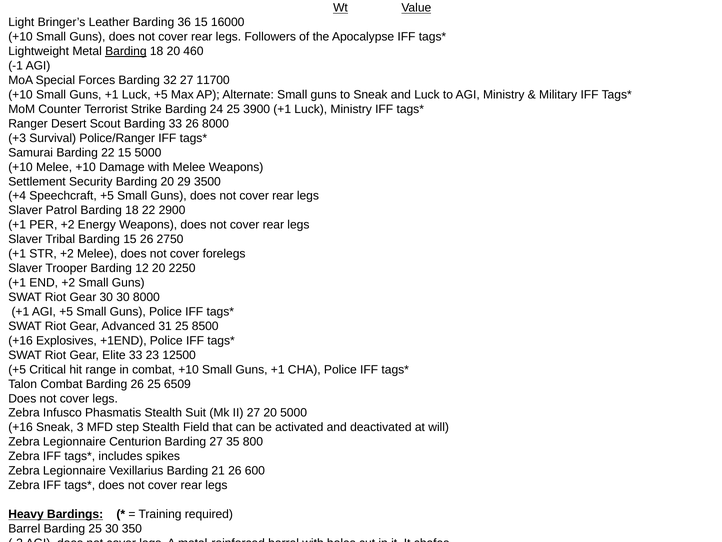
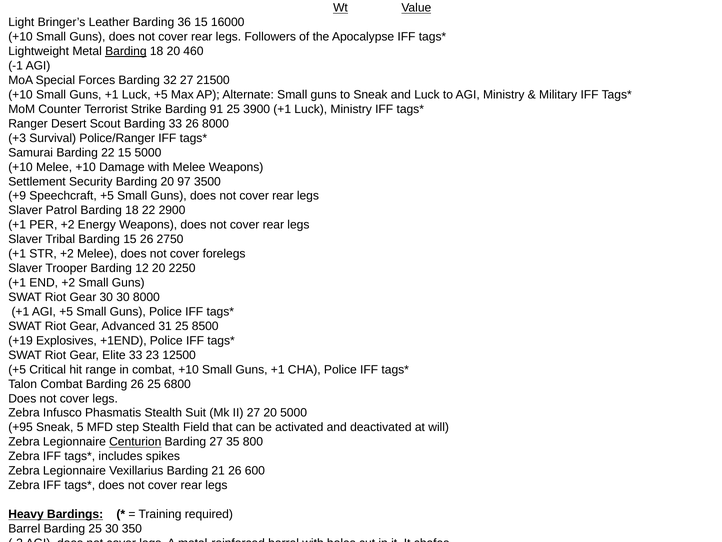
11700: 11700 -> 21500
24: 24 -> 91
29: 29 -> 97
+4: +4 -> +9
+16 at (21, 340): +16 -> +19
6509: 6509 -> 6800
+16 at (21, 427): +16 -> +95
3: 3 -> 5
Centurion underline: none -> present
